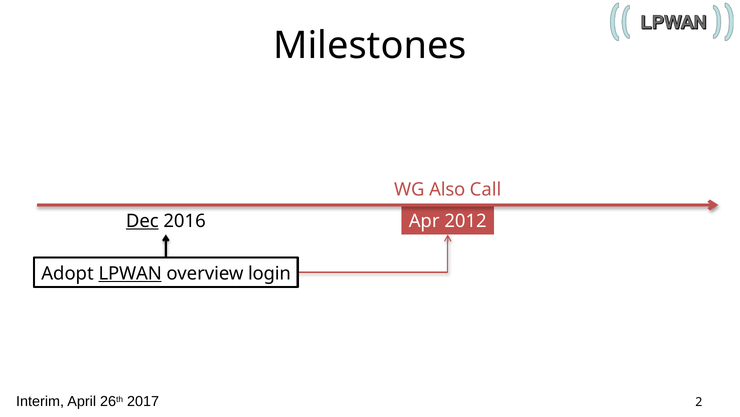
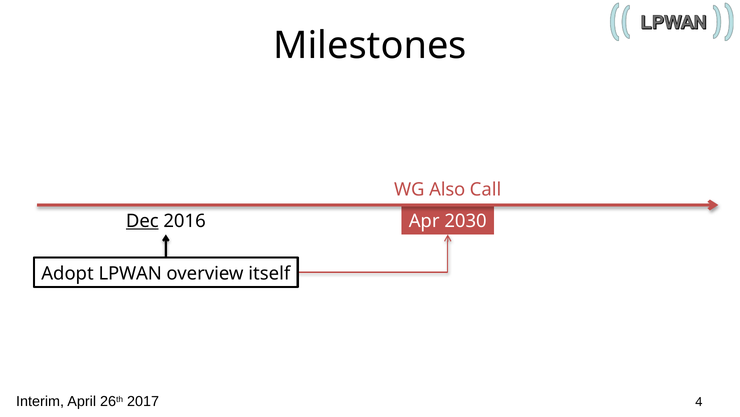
2012: 2012 -> 2030
LPWAN underline: present -> none
login: login -> itself
2: 2 -> 4
